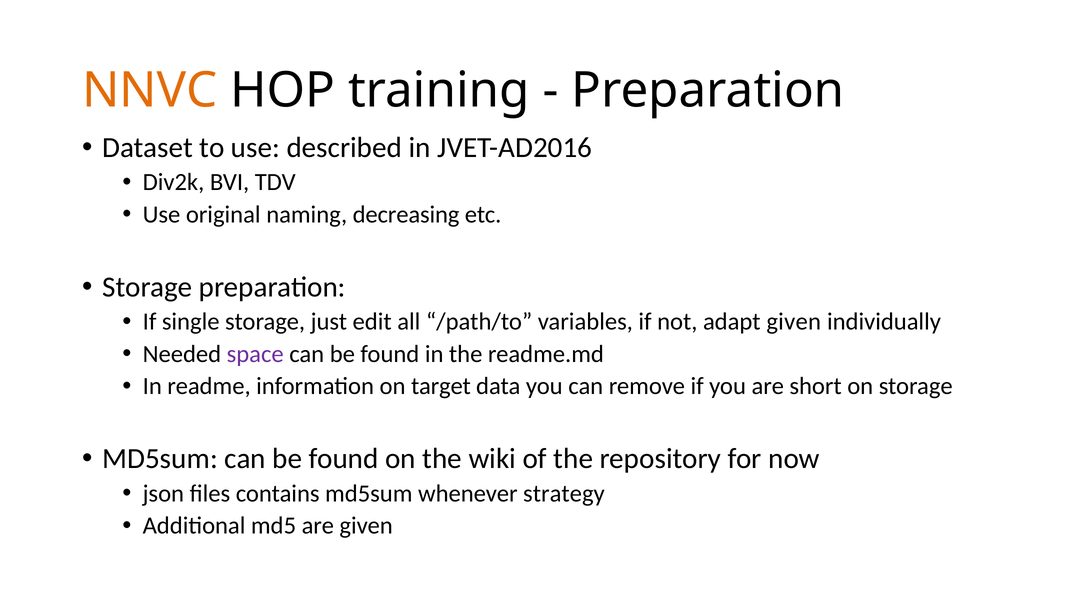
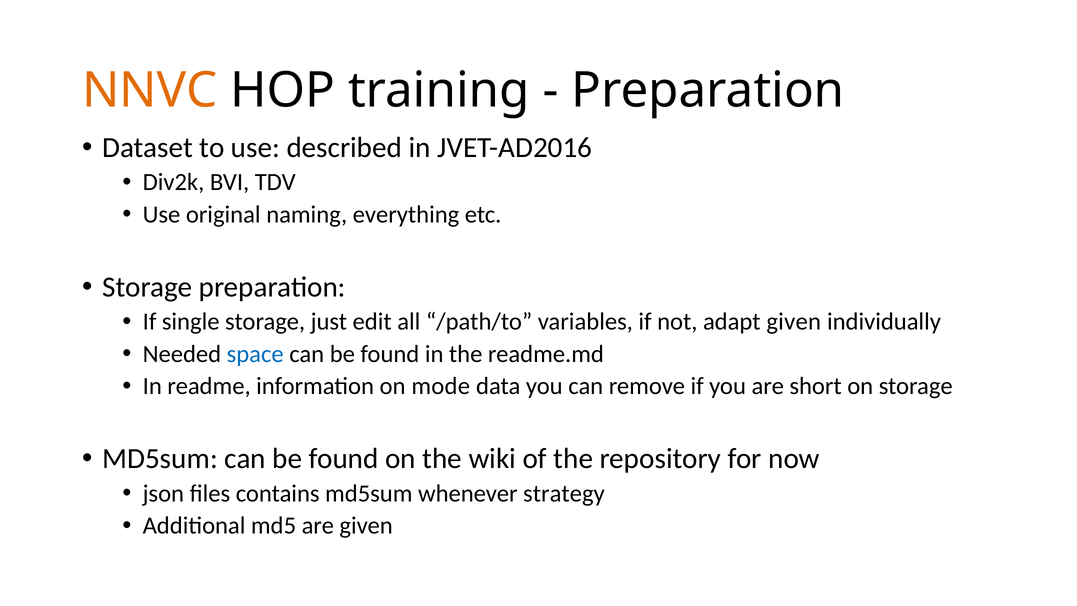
decreasing: decreasing -> everything
space colour: purple -> blue
target: target -> mode
